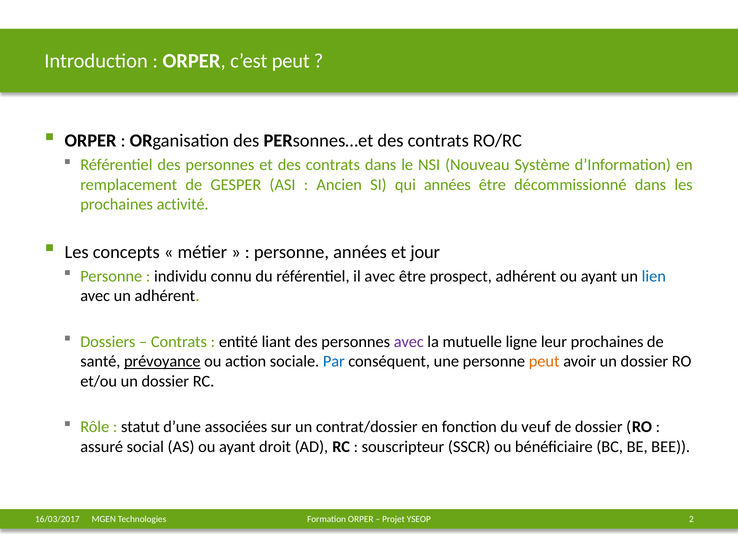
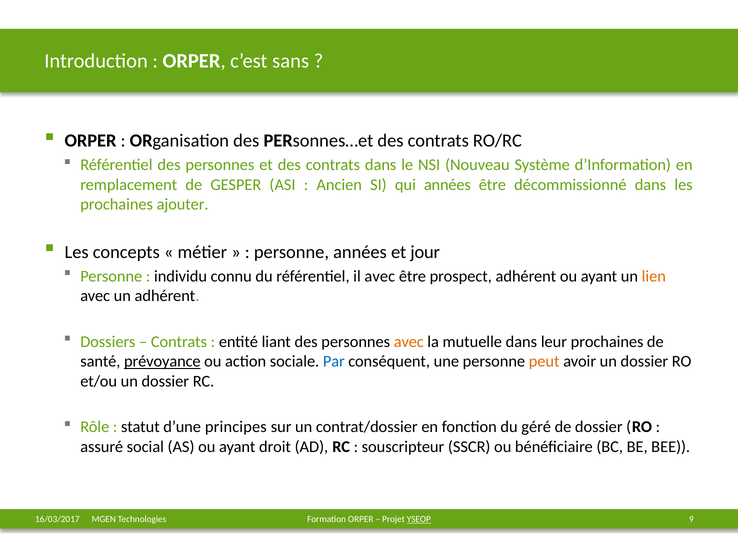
c’est peut: peut -> sans
activité: activité -> ajouter
lien colour: blue -> orange
avec at (409, 341) colour: purple -> orange
mutuelle ligne: ligne -> dans
associées: associées -> principes
veuf: veuf -> géré
YSEOP underline: none -> present
2: 2 -> 9
